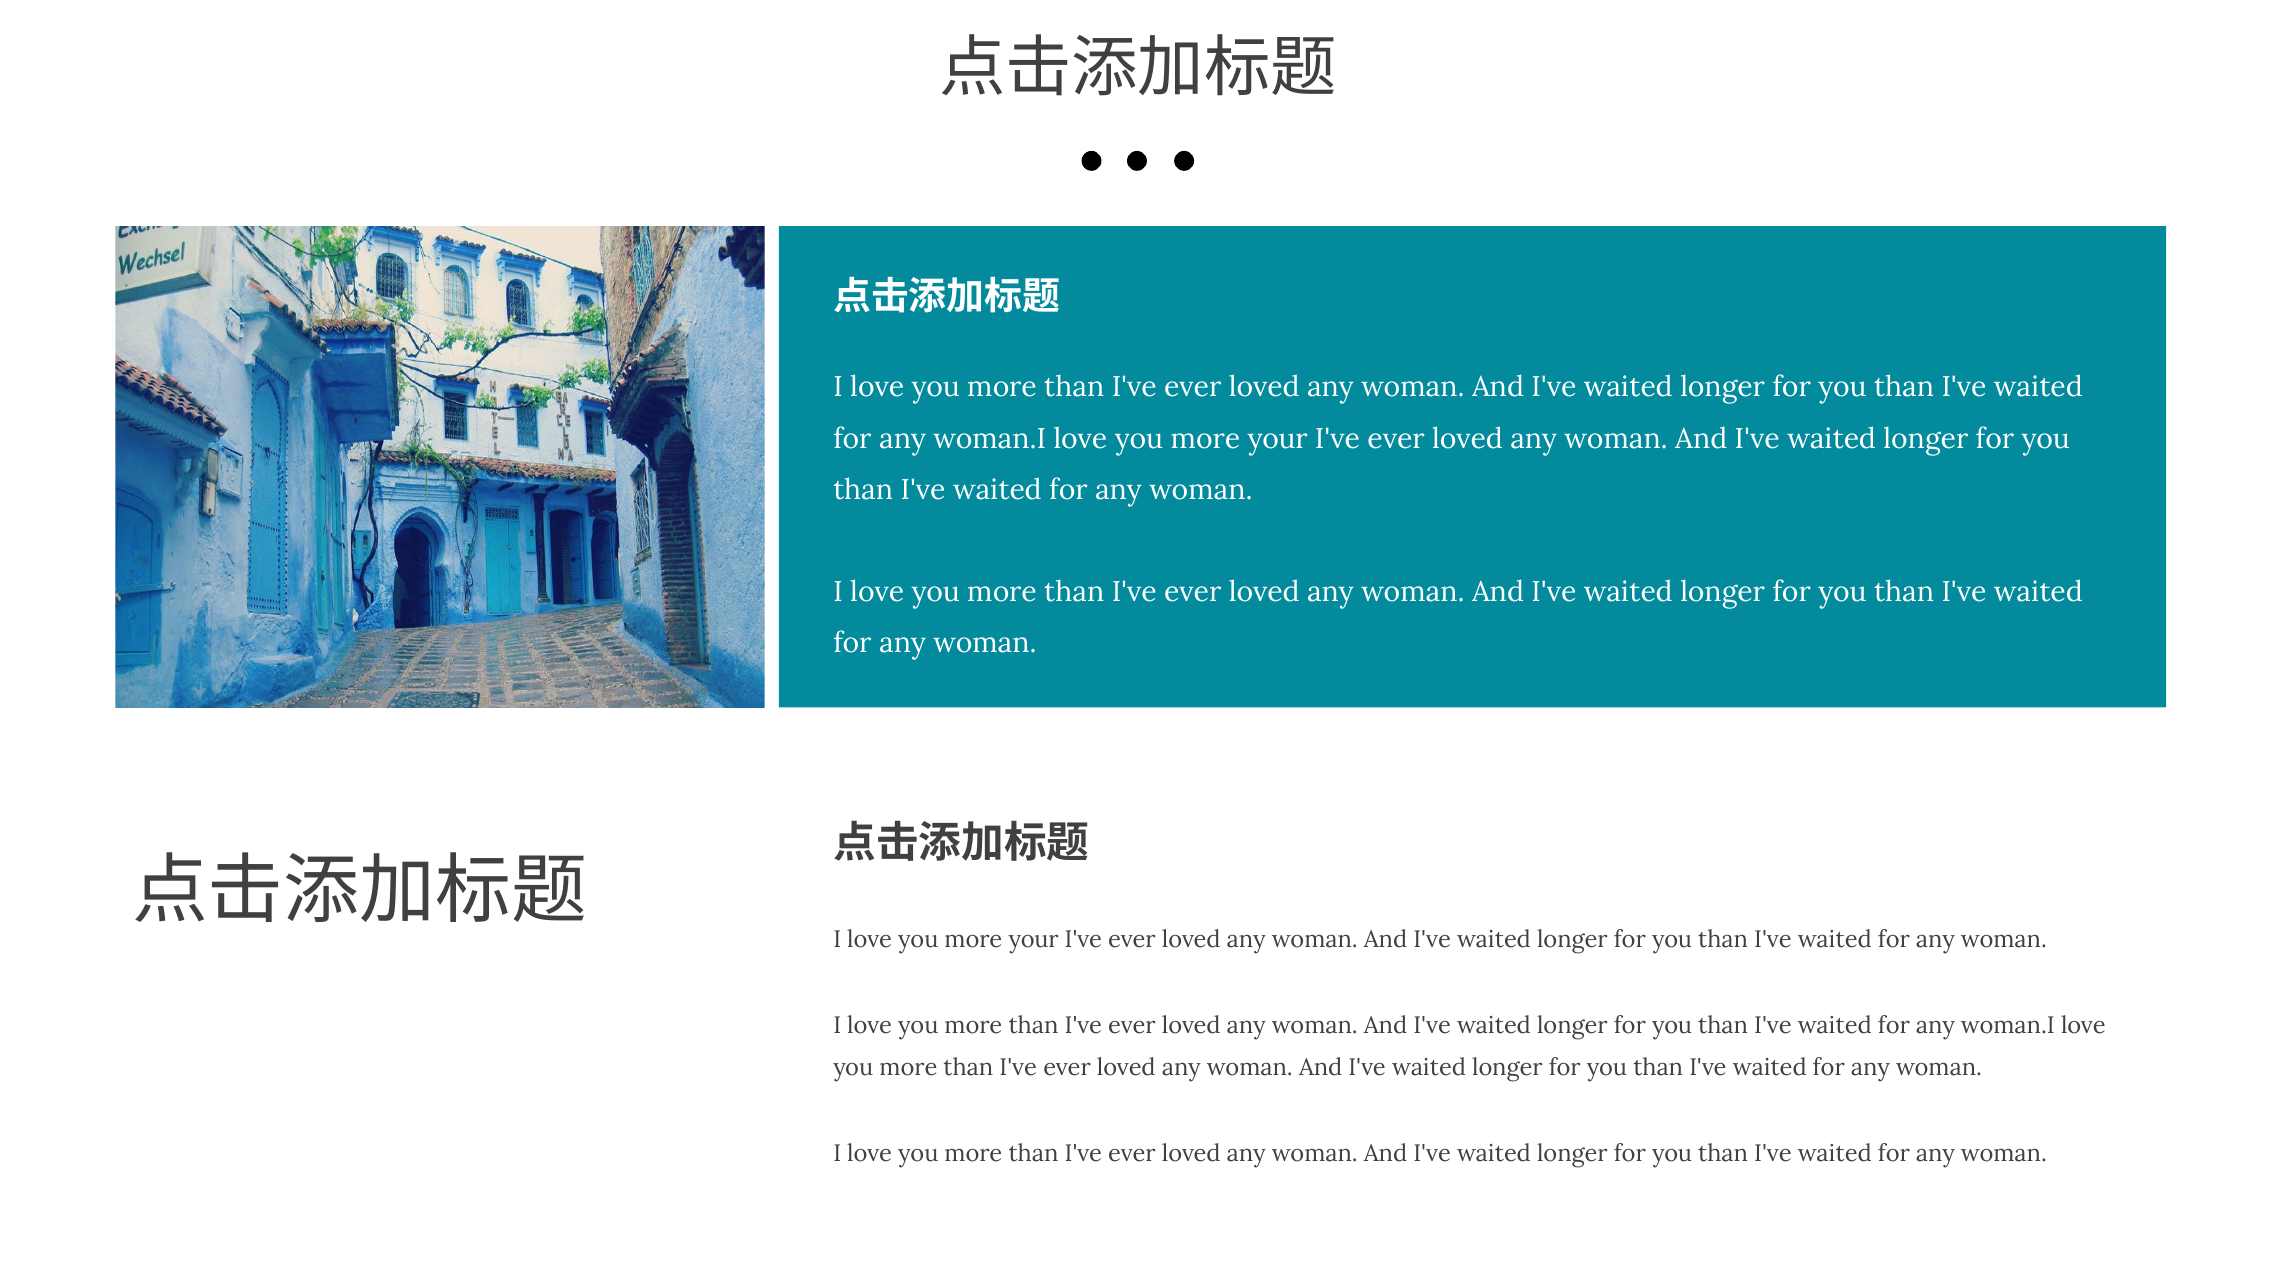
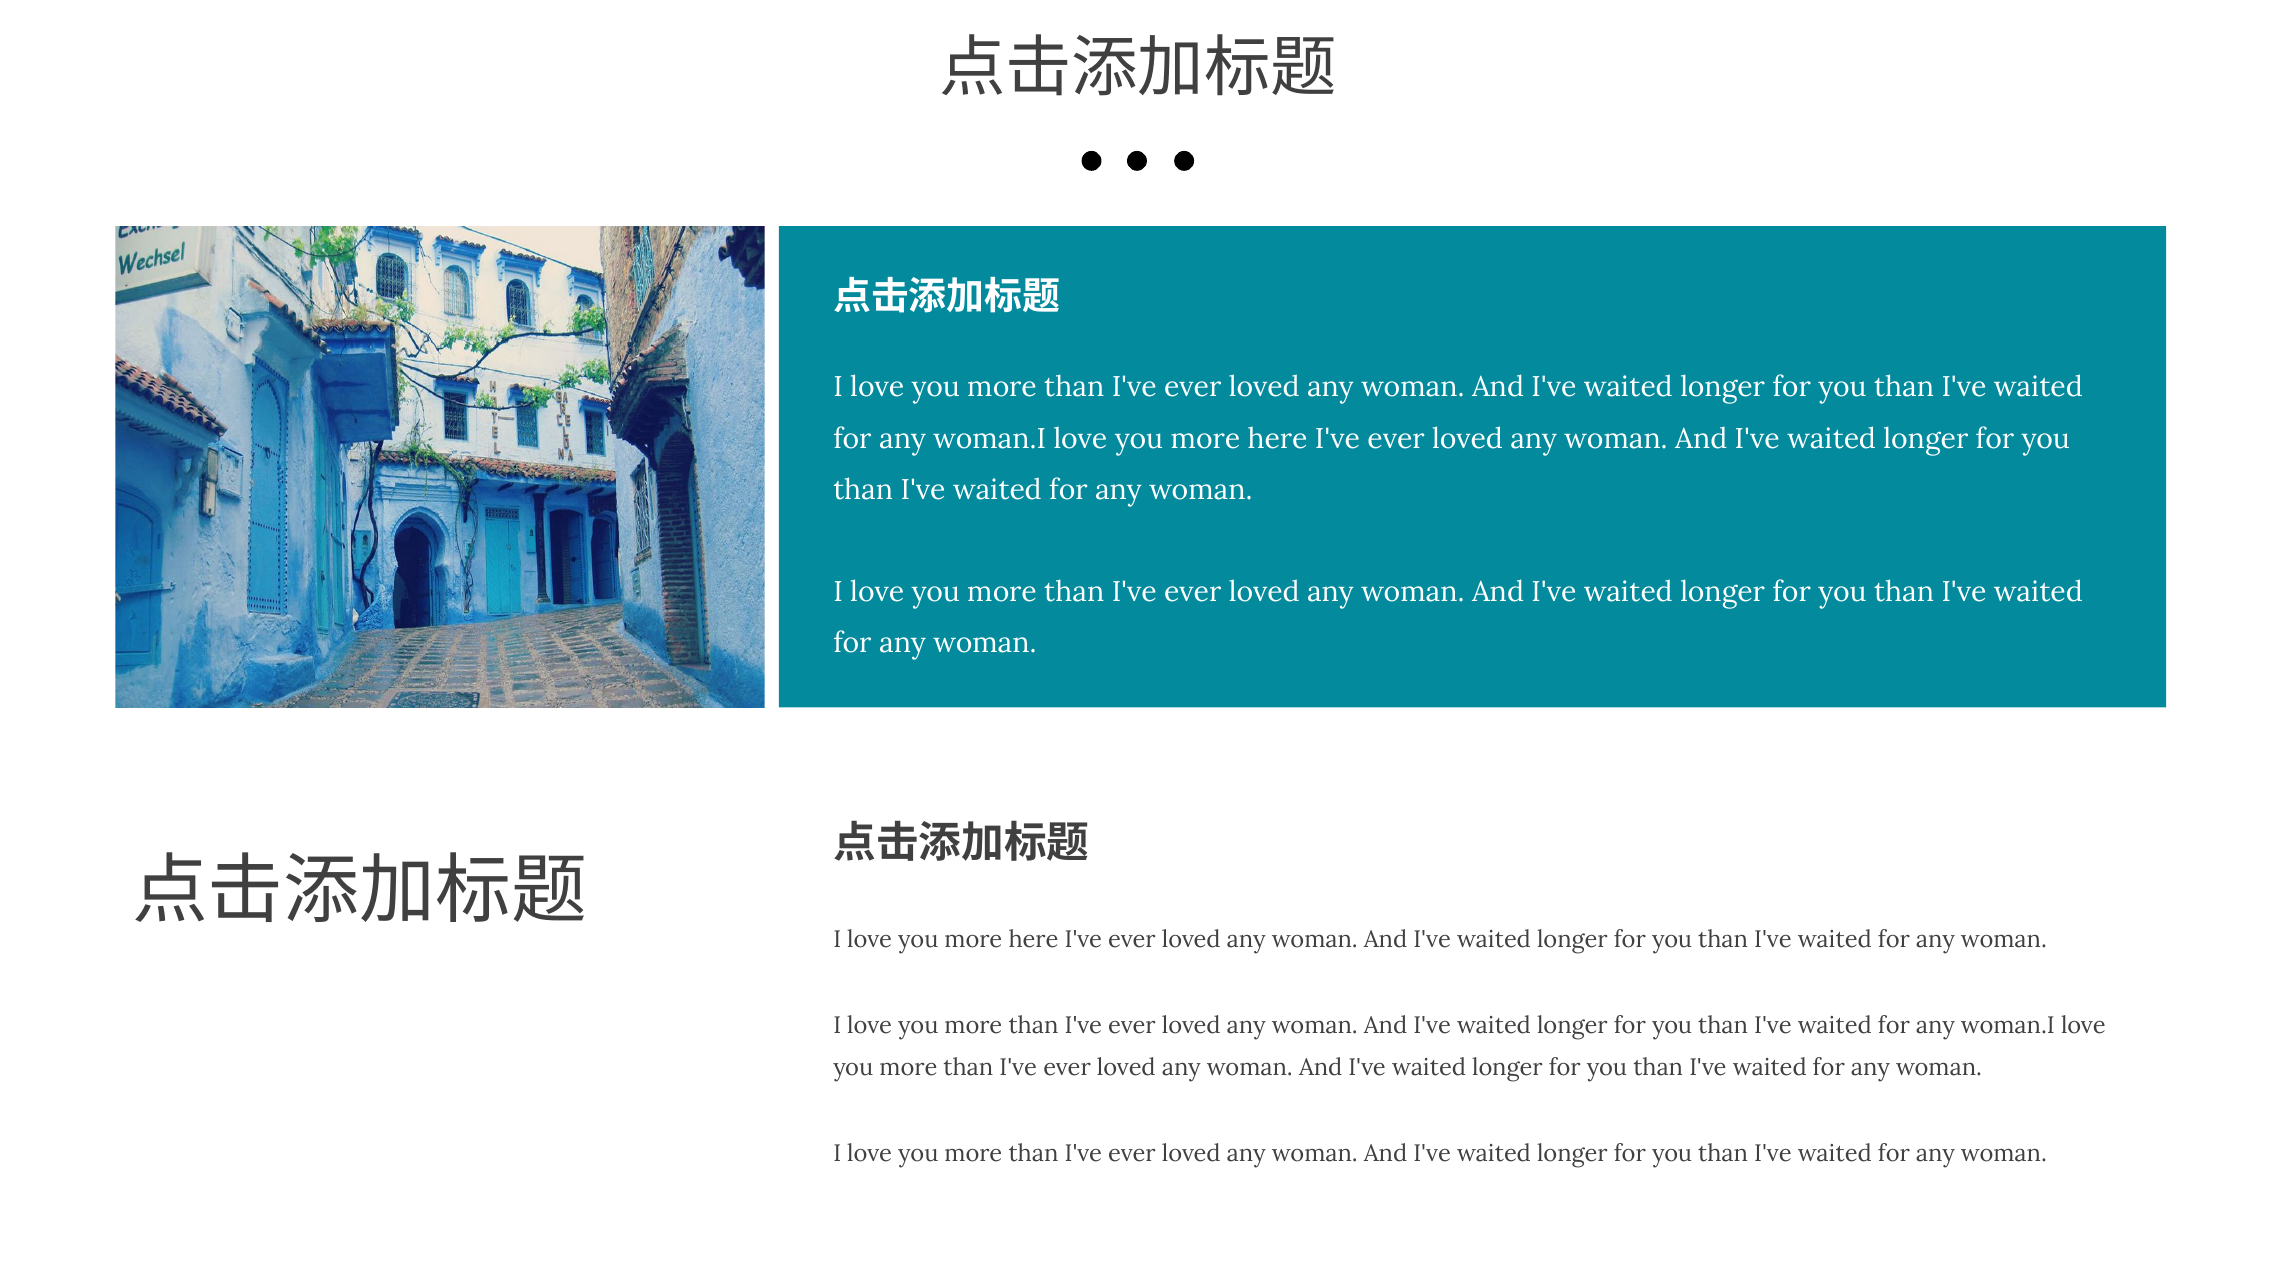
your at (1278, 439): your -> here
your at (1034, 940): your -> here
